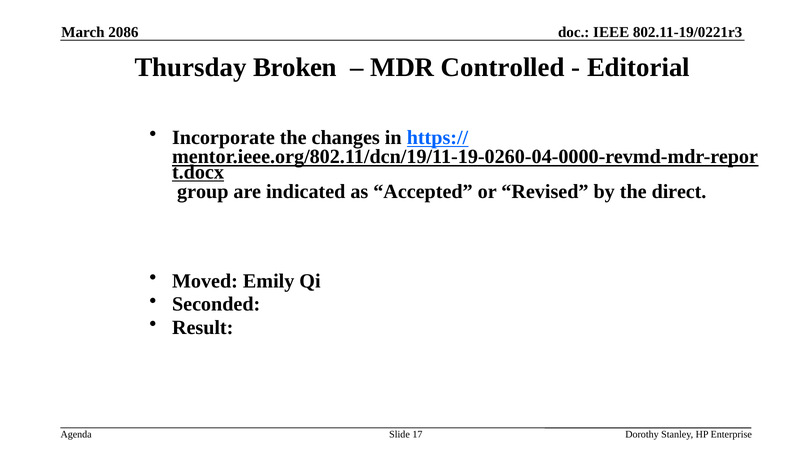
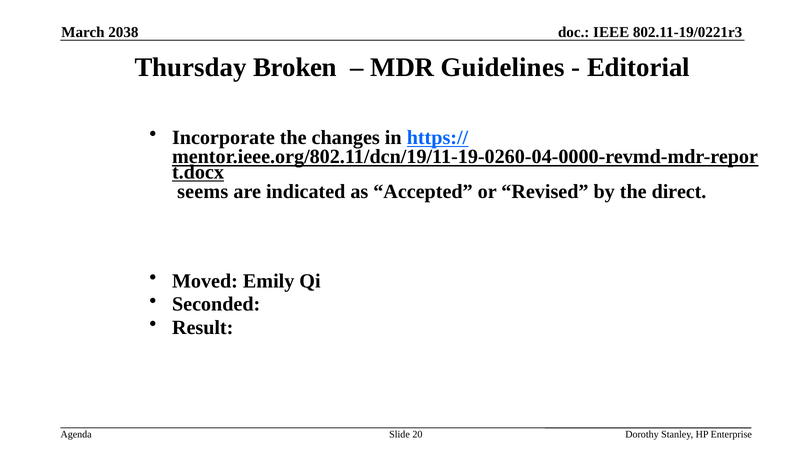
2086: 2086 -> 2038
Controlled: Controlled -> Guidelines
group: group -> seems
17: 17 -> 20
